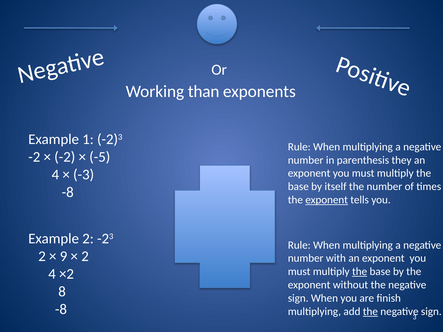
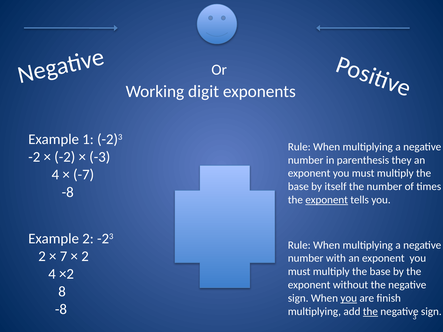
than: than -> digit
-5: -5 -> -3
-3: -3 -> -7
9: 9 -> 7
the at (360, 272) underline: present -> none
you at (349, 298) underline: none -> present
